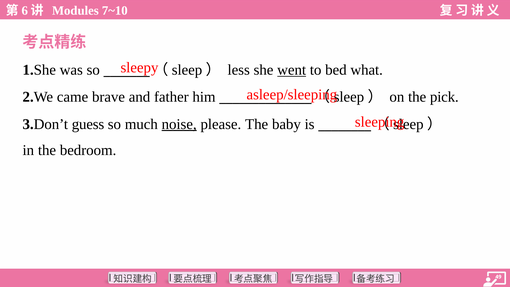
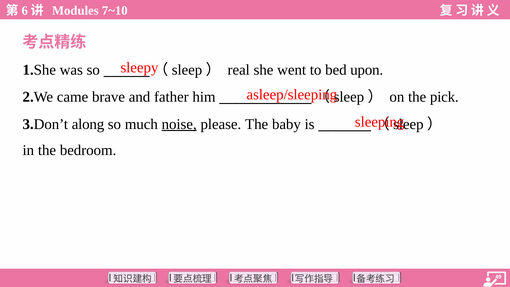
less: less -> real
went underline: present -> none
what: what -> upon
guess: guess -> along
